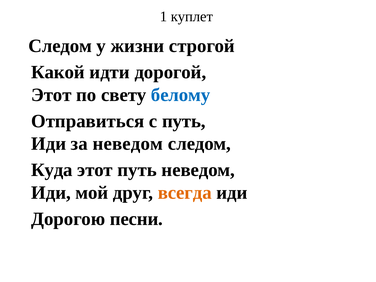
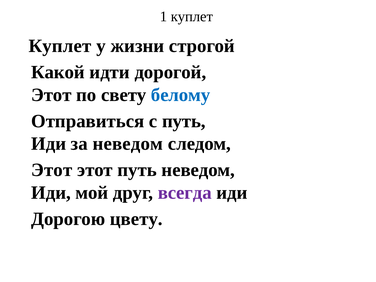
Следом at (60, 46): Следом -> Куплет
Куда at (52, 170): Куда -> Этот
всегда colour: orange -> purple
песни: песни -> цвету
